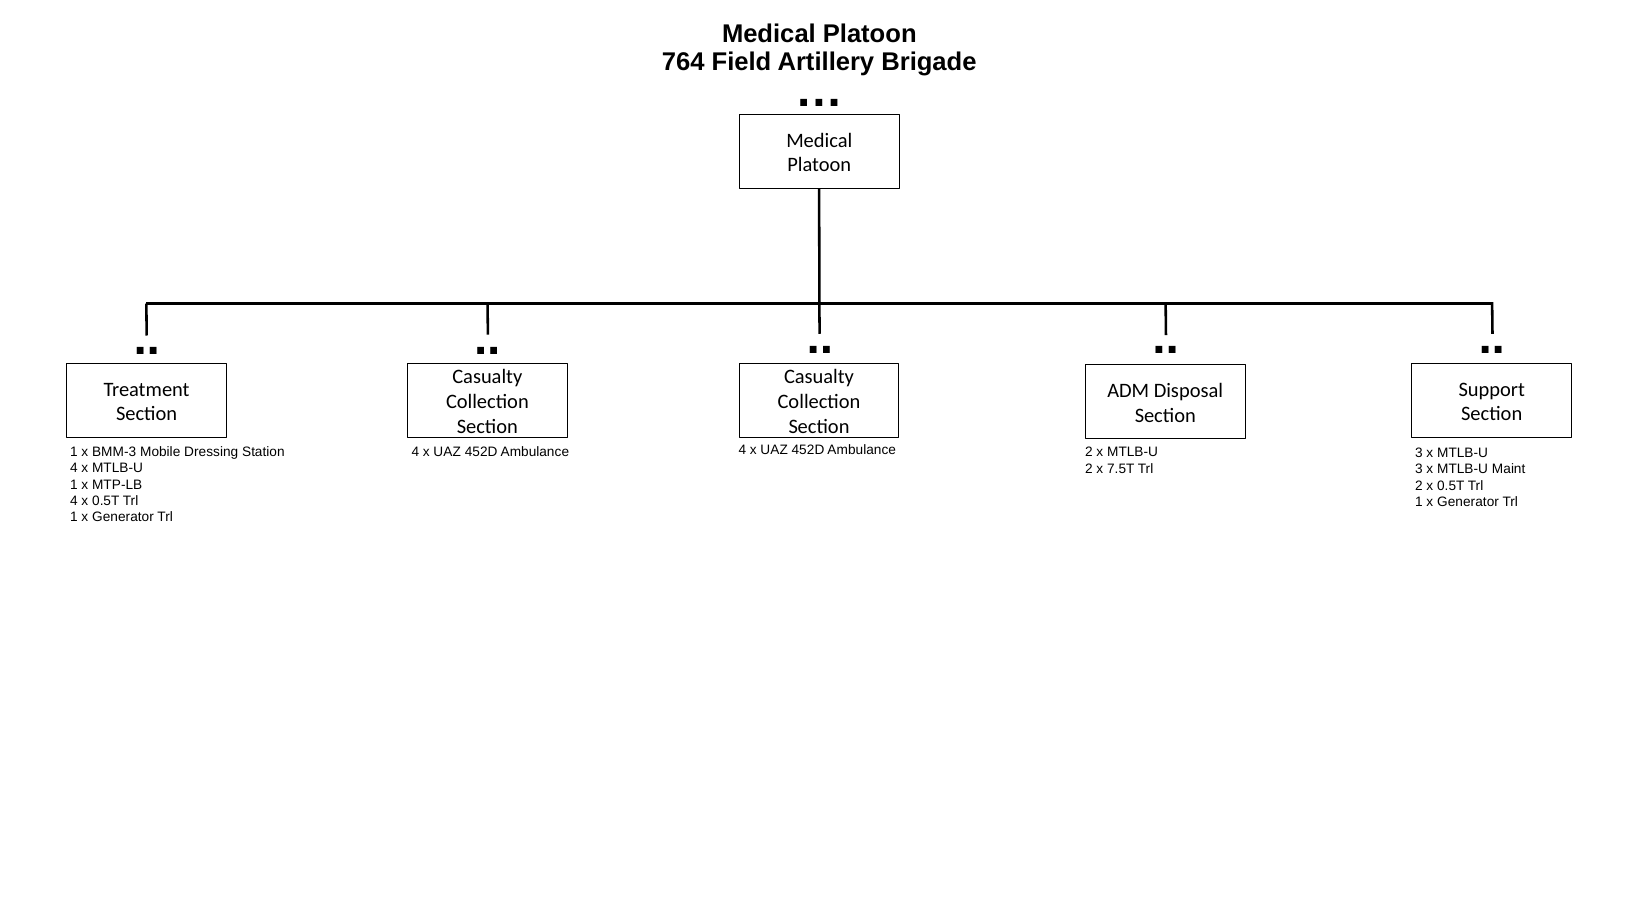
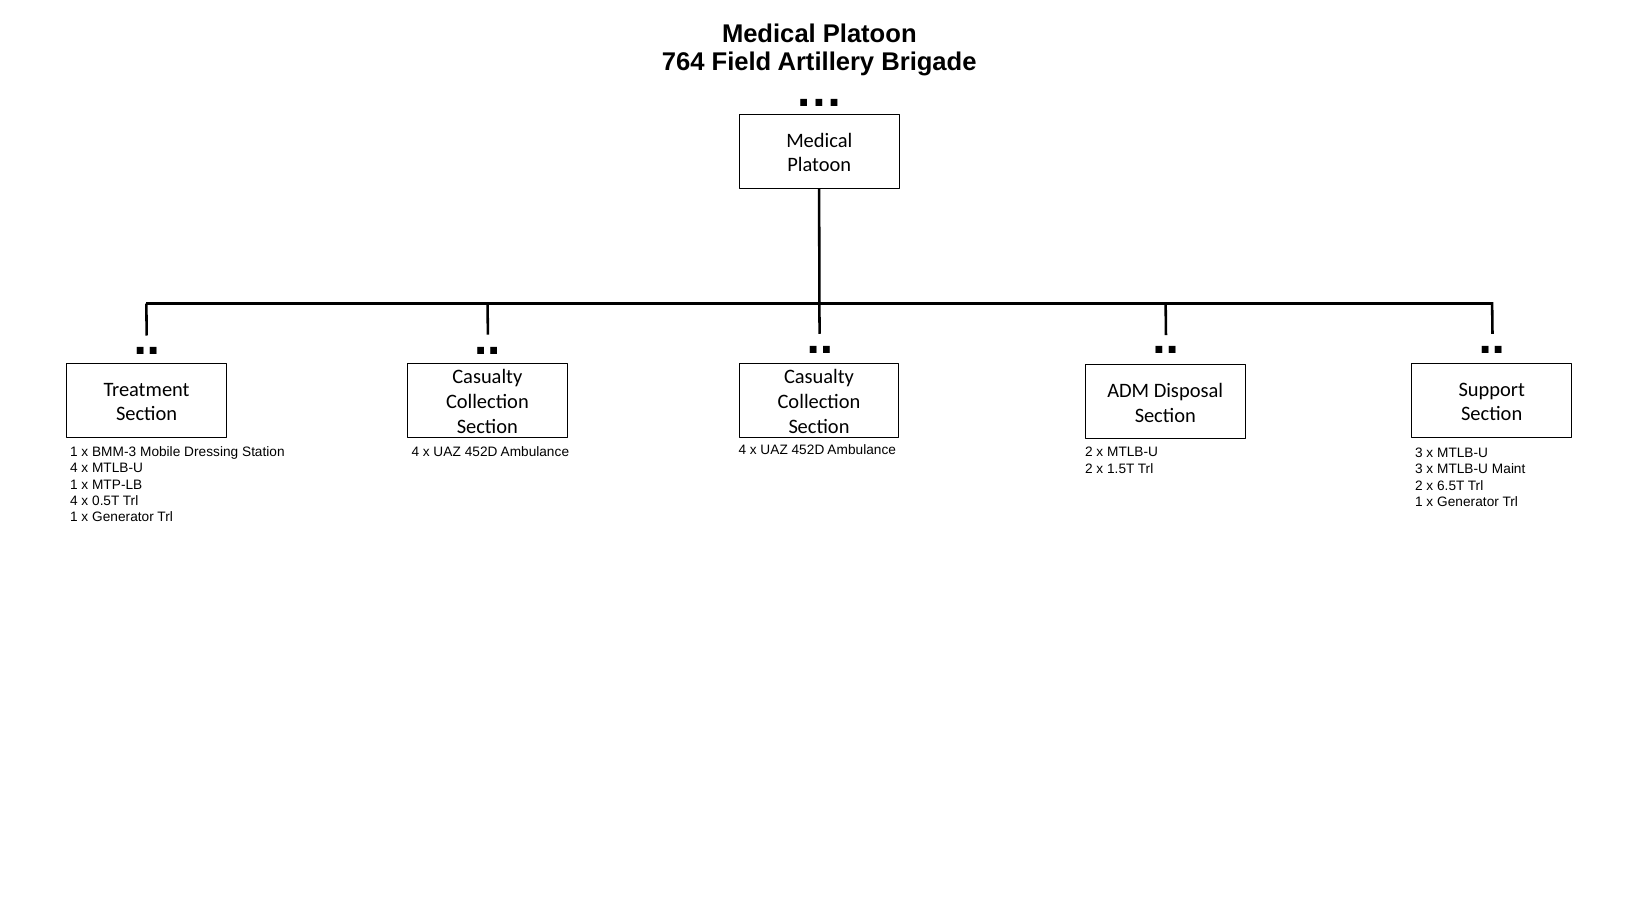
7.5T: 7.5T -> 1.5T
2 x 0.5T: 0.5T -> 6.5T
